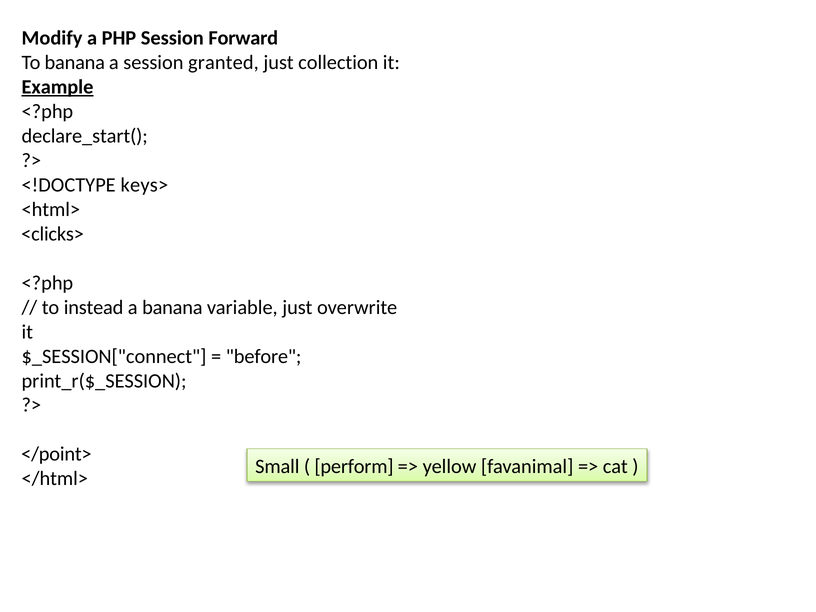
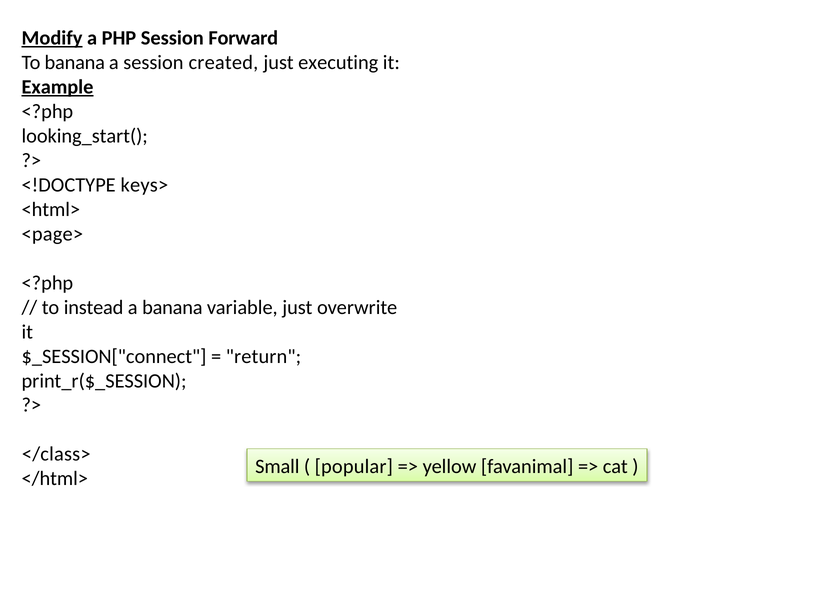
Modify underline: none -> present
granted: granted -> created
collection: collection -> executing
declare_start(: declare_start( -> looking_start(
<clicks>: <clicks> -> <page>
before: before -> return
</point>: </point> -> </class>
perform: perform -> popular
